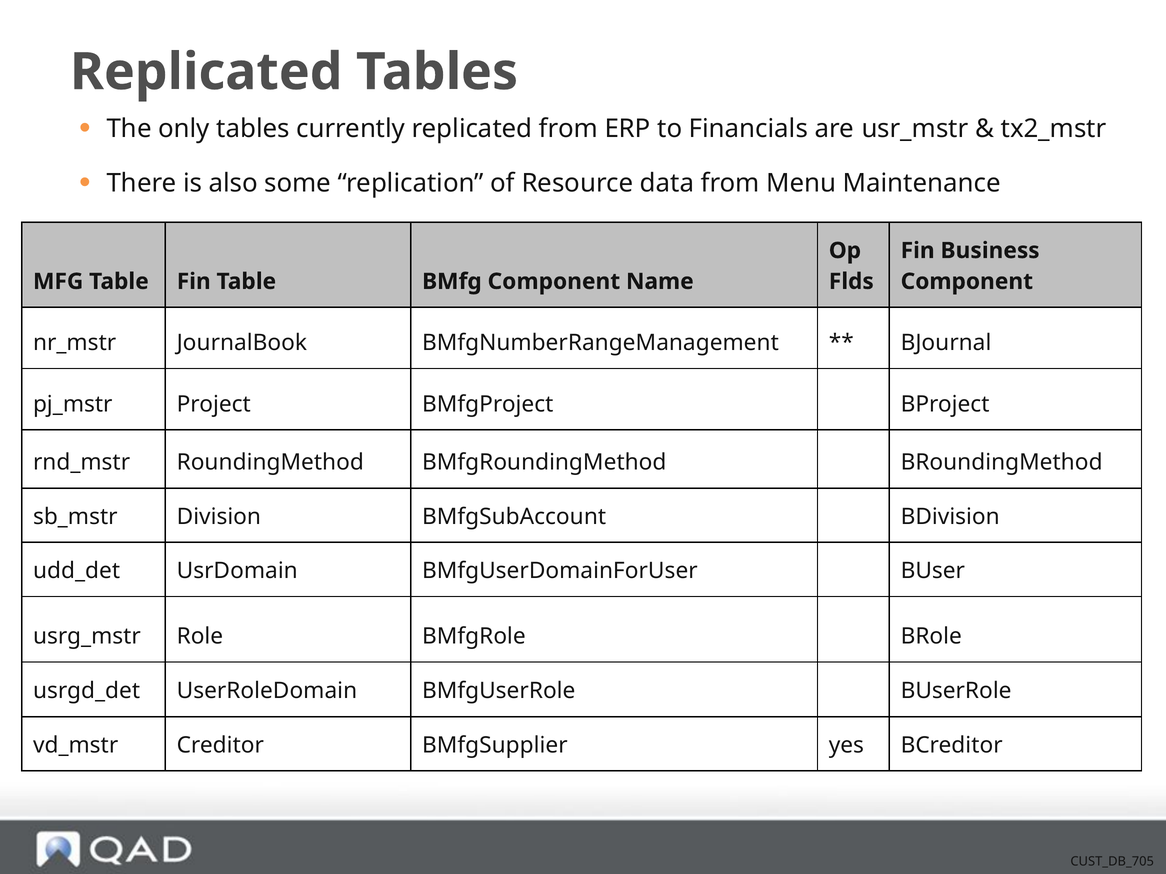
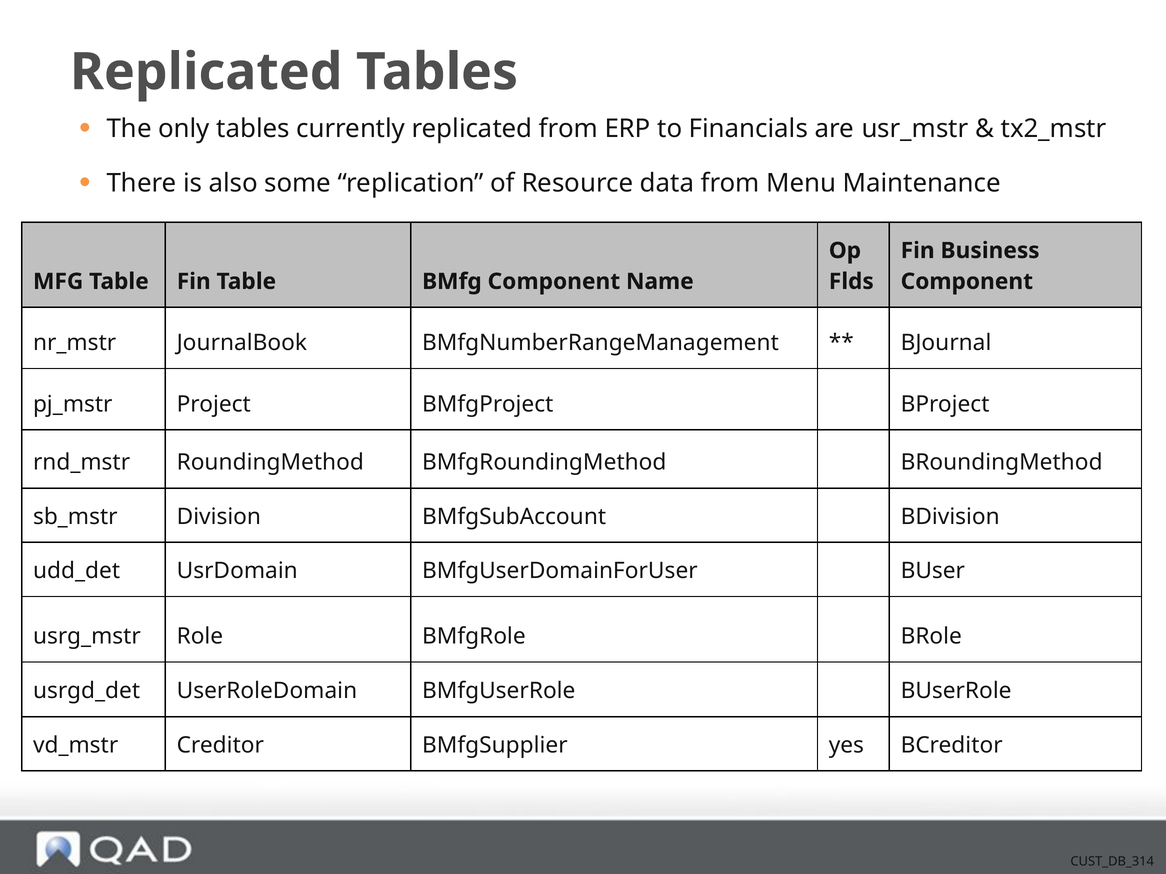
CUST_DB_705: CUST_DB_705 -> CUST_DB_314
